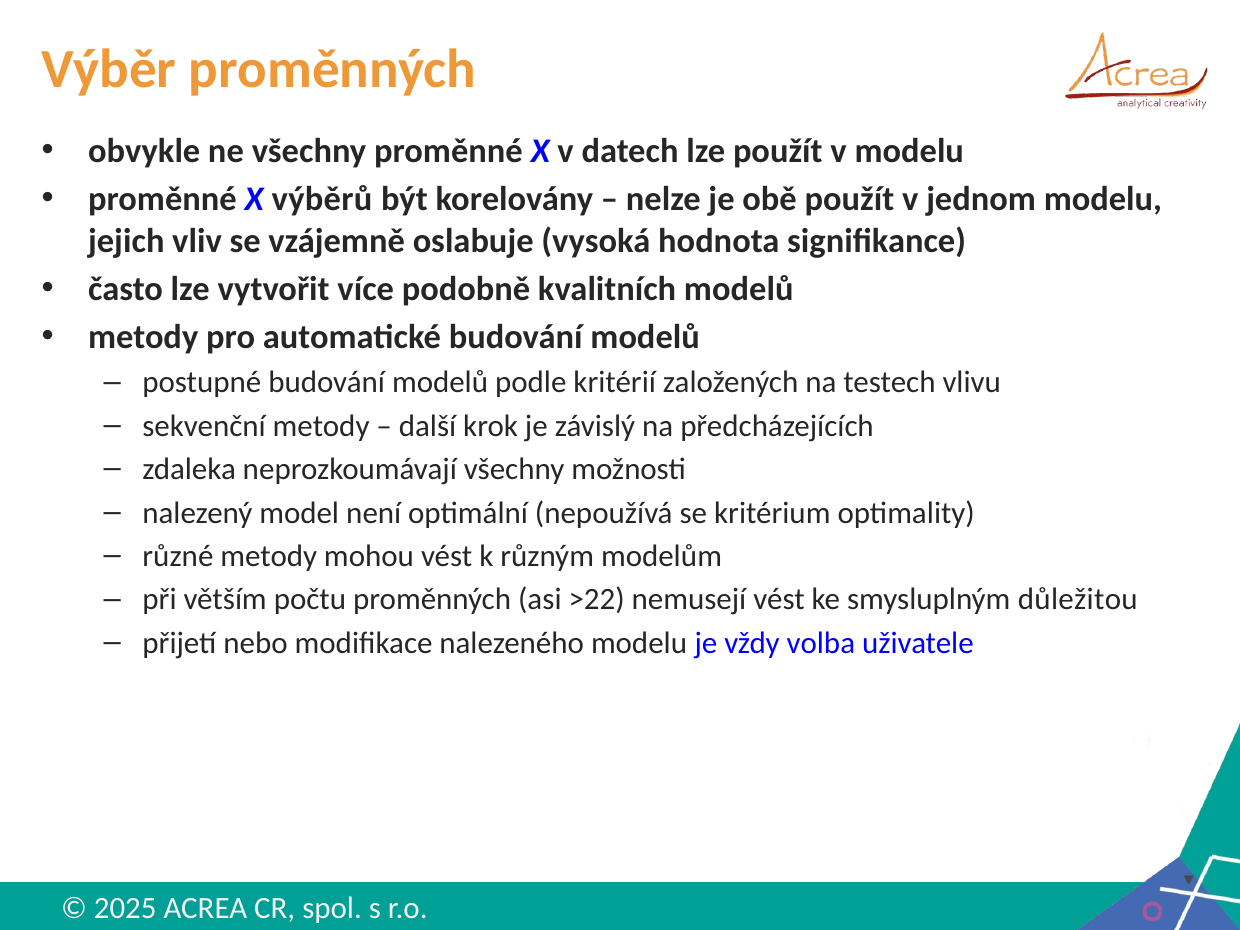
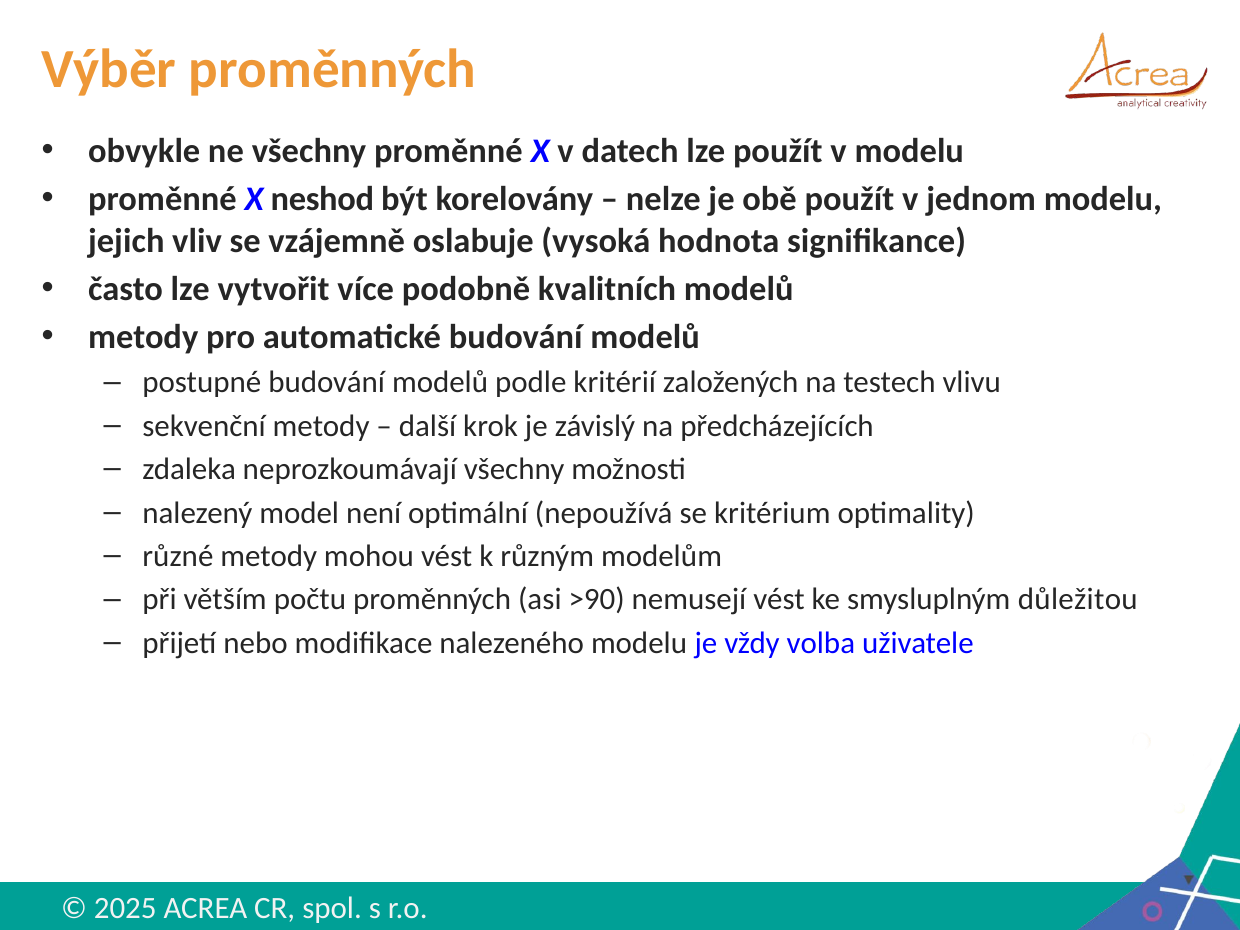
výběrů: výběrů -> neshod
>22: >22 -> >90
